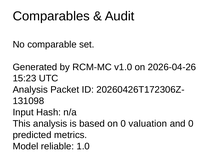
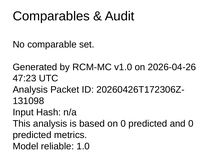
15:23: 15:23 -> 47:23
on 0 valuation: valuation -> predicted
